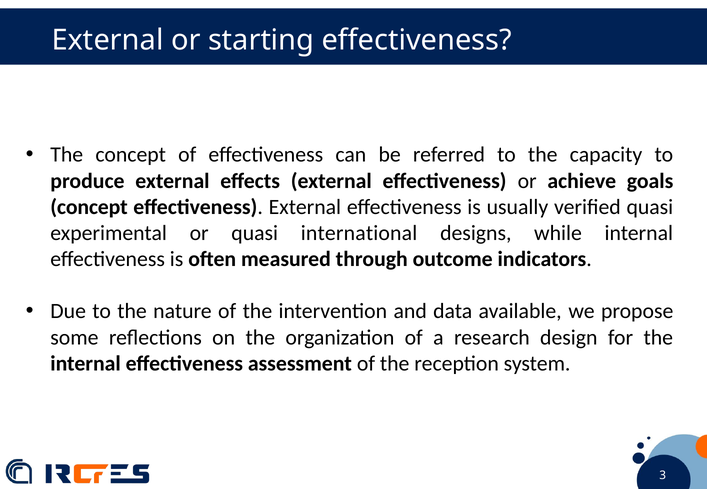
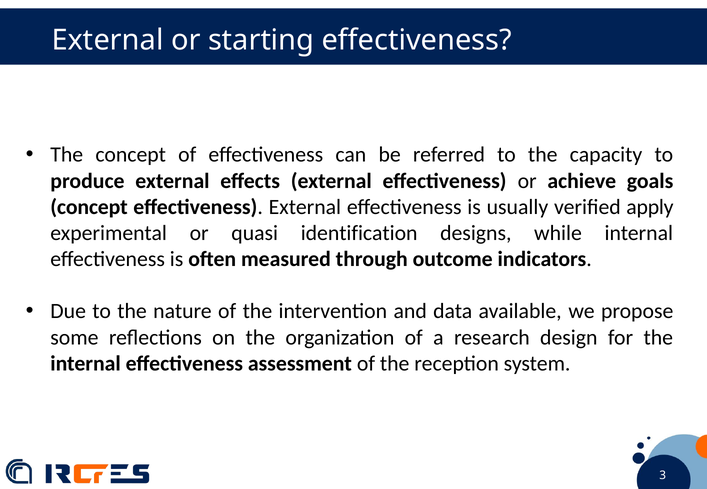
verified quasi: quasi -> apply
international: international -> identification
